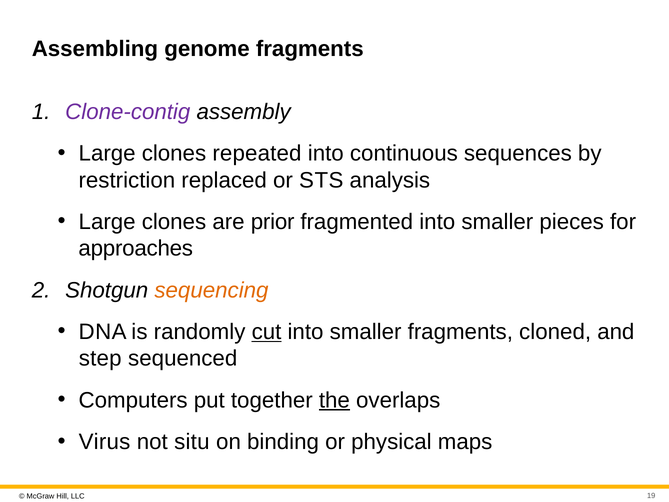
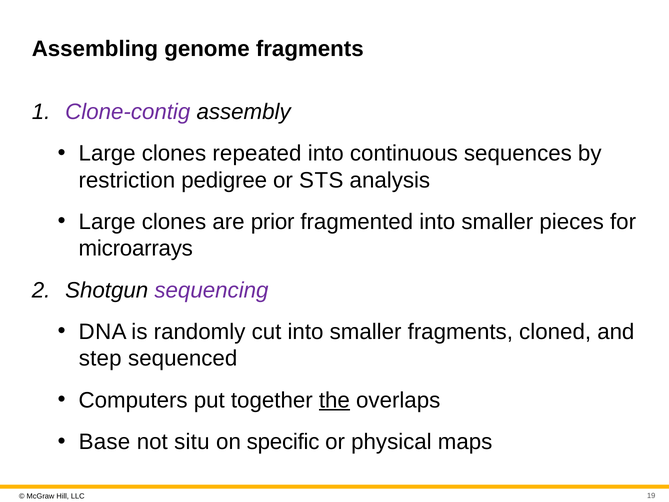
replaced: replaced -> pedigree
approaches: approaches -> microarrays
sequencing colour: orange -> purple
cut underline: present -> none
Virus: Virus -> Base
binding: binding -> specific
